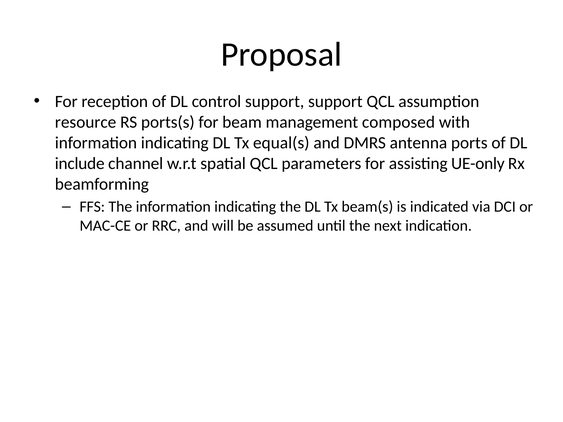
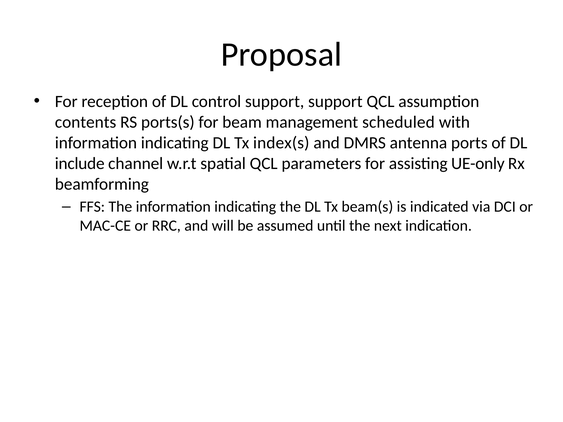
resource: resource -> contents
composed: composed -> scheduled
equal(s: equal(s -> index(s
